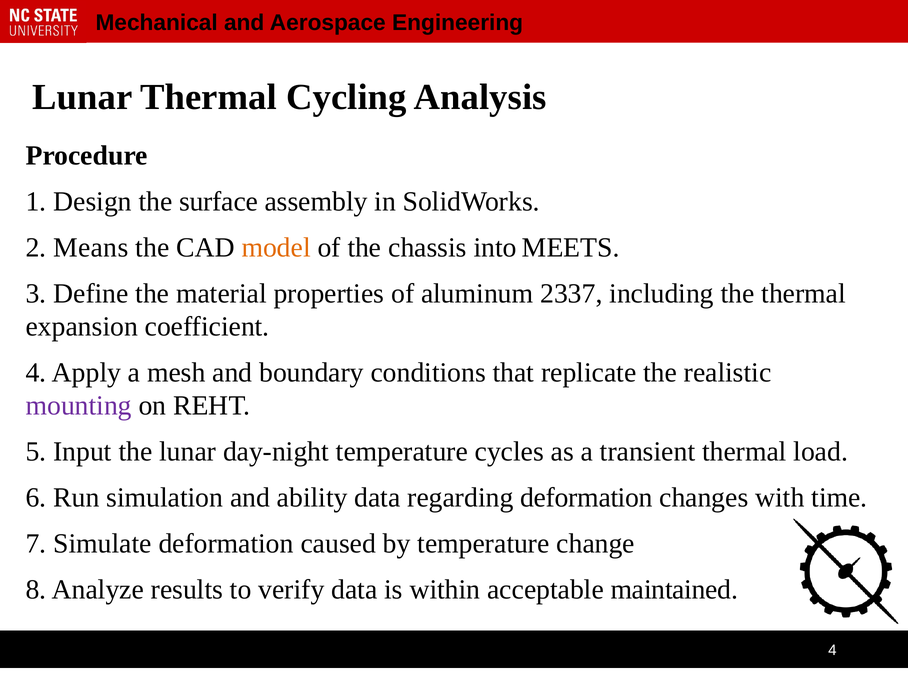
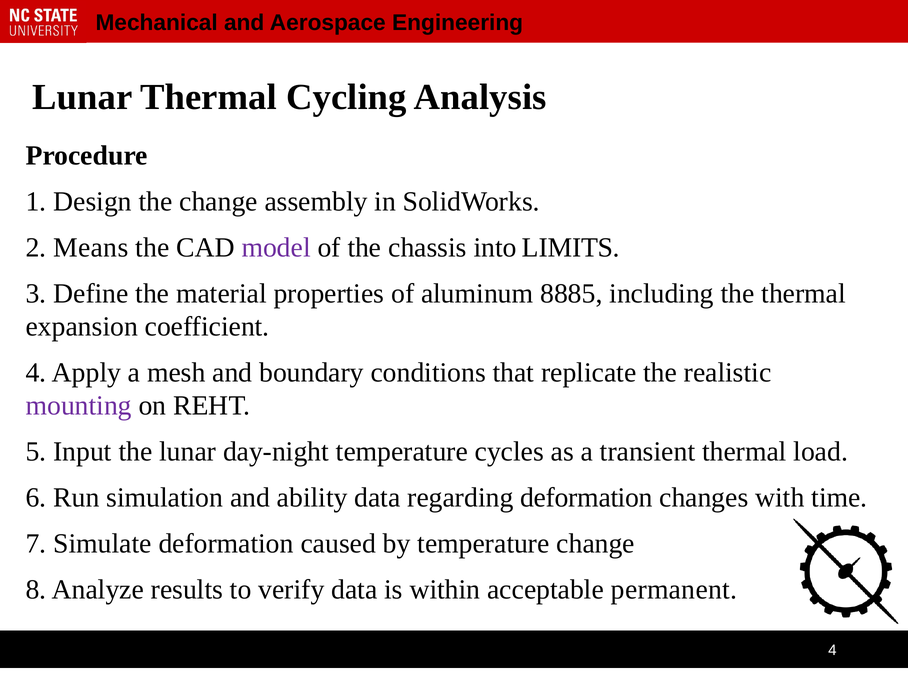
the surface: surface -> change
model colour: orange -> purple
MEETS: MEETS -> LIMITS
2337: 2337 -> 8885
maintained: maintained -> permanent
